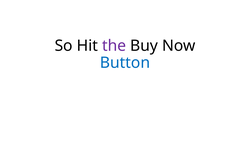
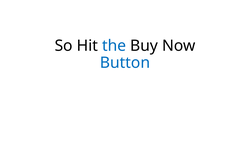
the colour: purple -> blue
